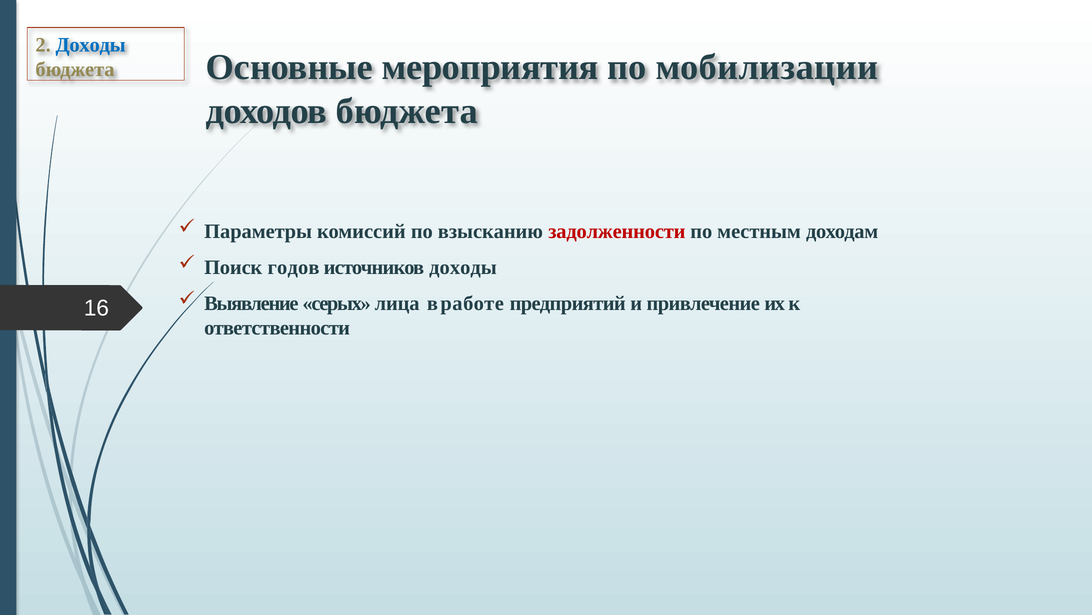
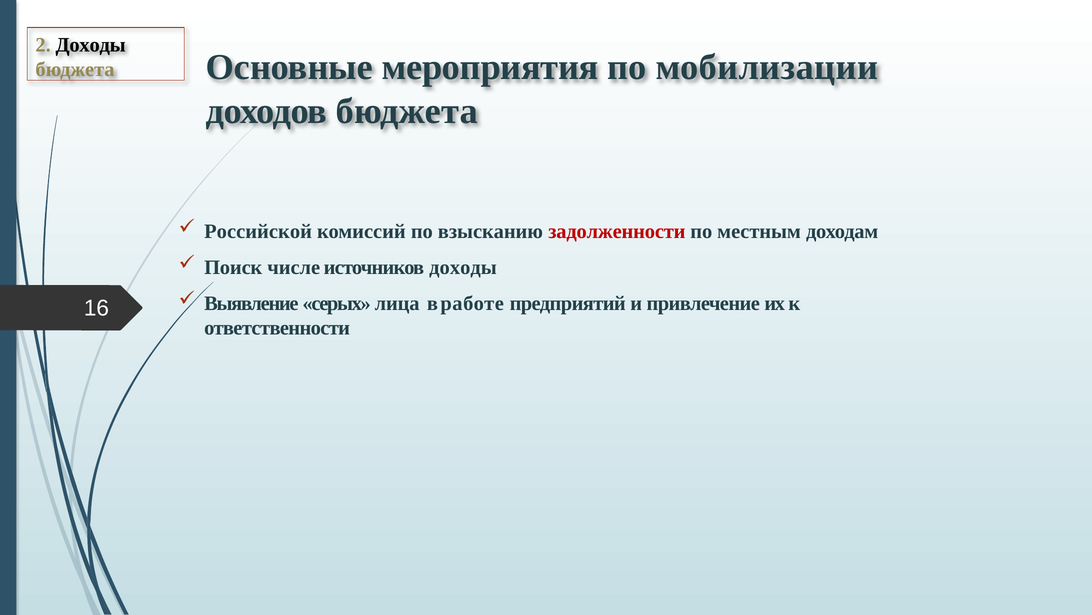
Доходы at (91, 45) colour: blue -> black
Параметры: Параметры -> Российской
годов: годов -> числе
